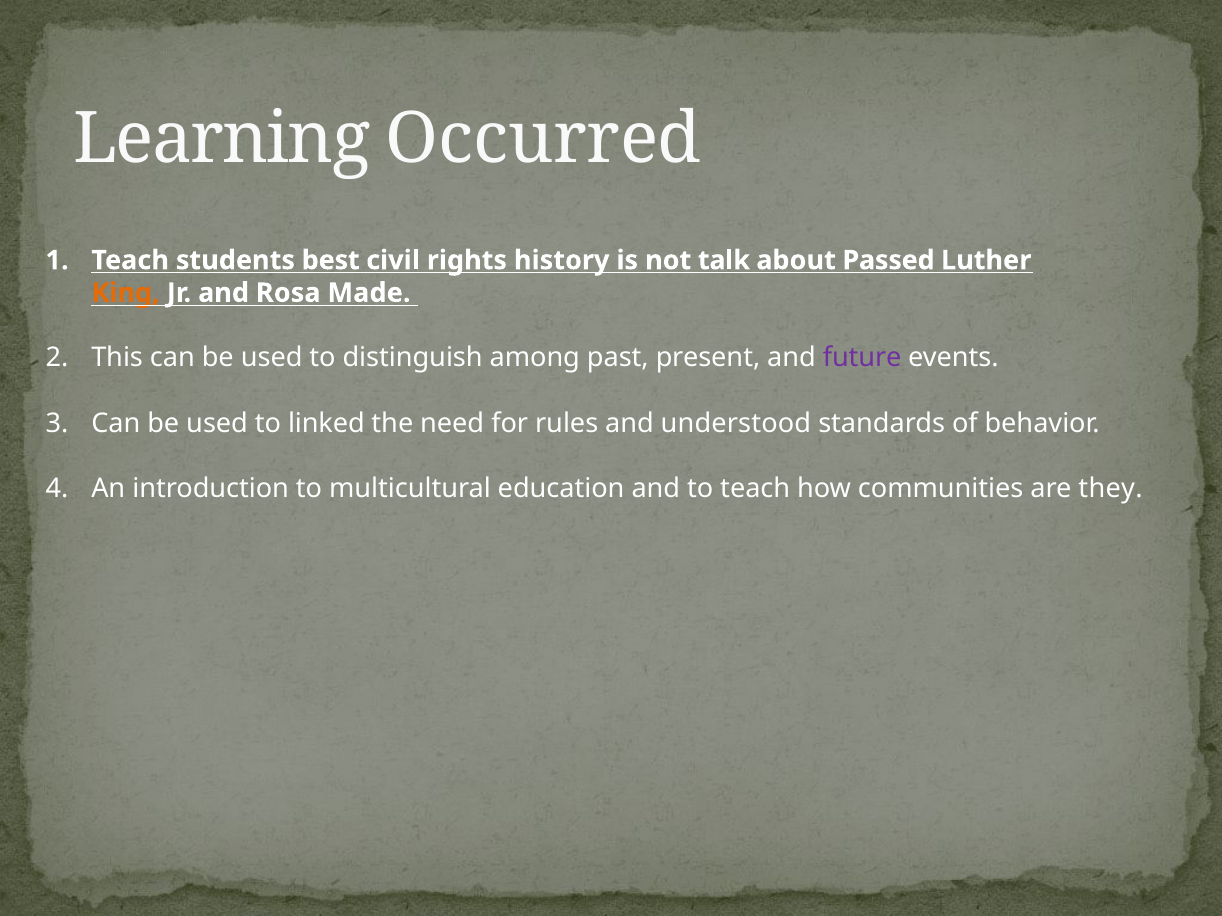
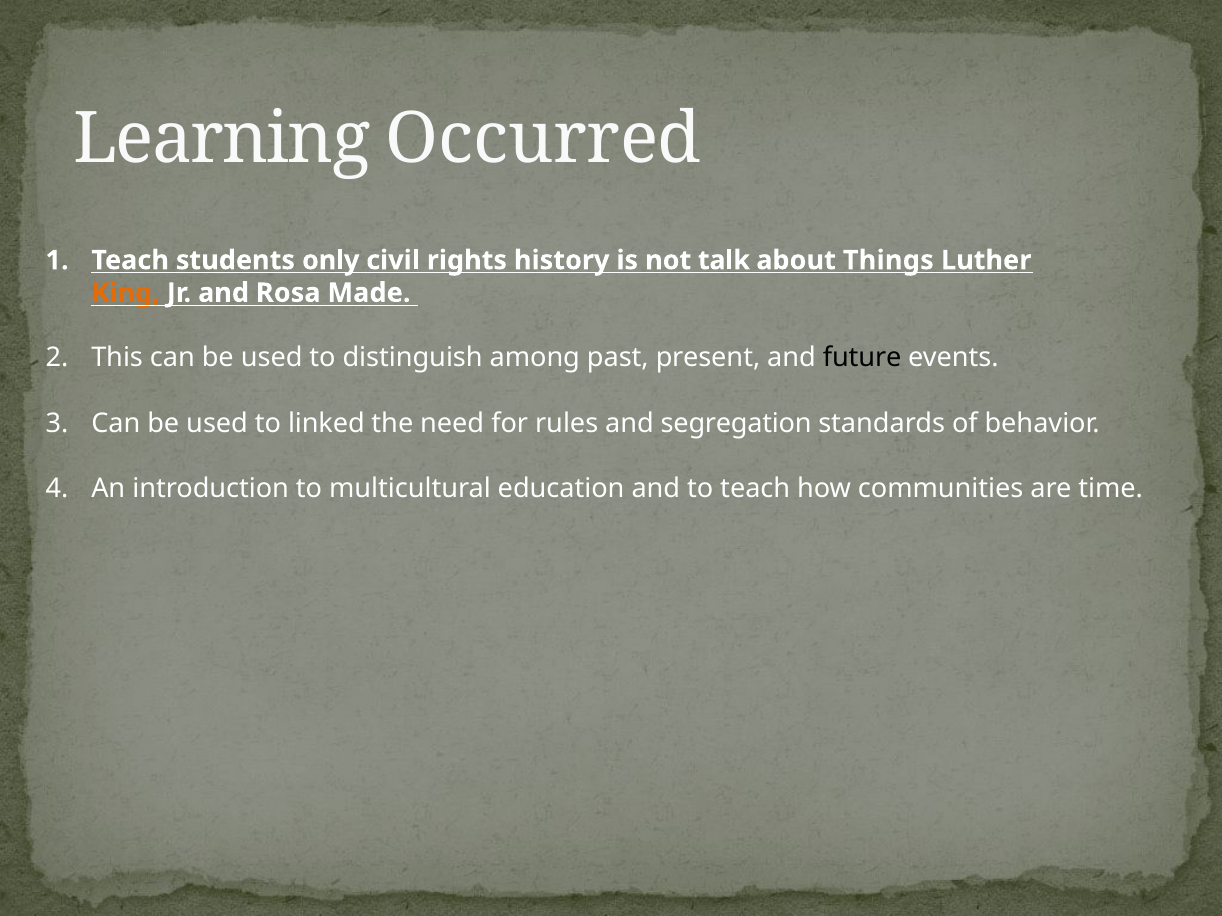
best: best -> only
Passed: Passed -> Things
future colour: purple -> black
understood: understood -> segregation
they: they -> time
